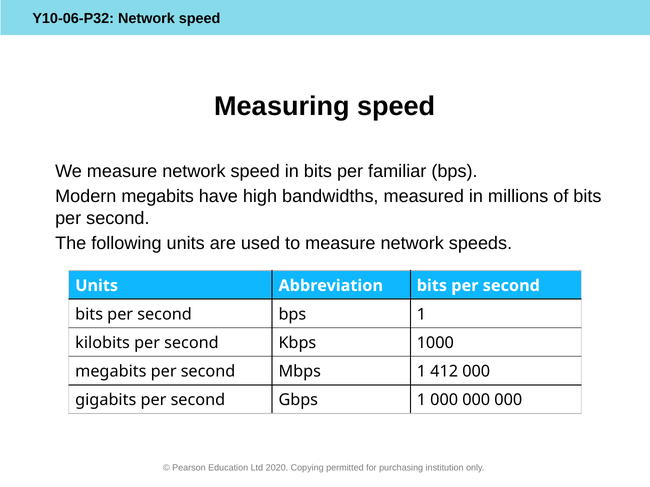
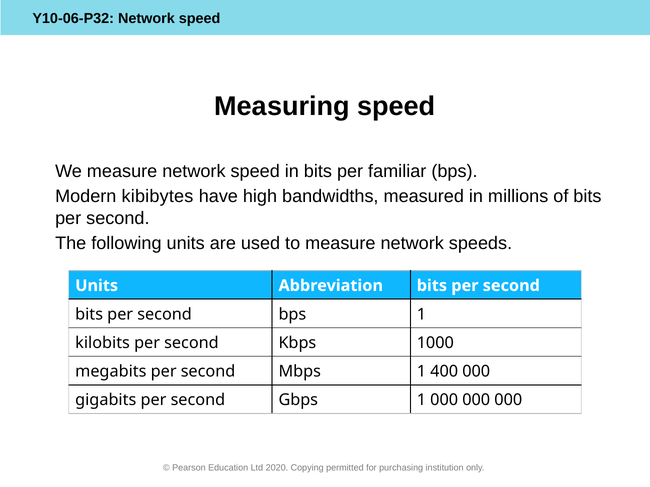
Modern megabits: megabits -> kibibytes
412: 412 -> 400
